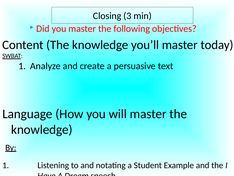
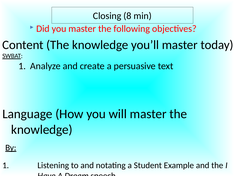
3: 3 -> 8
